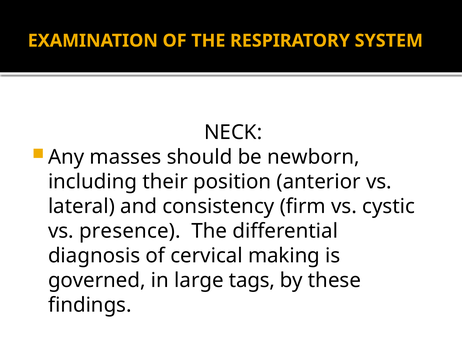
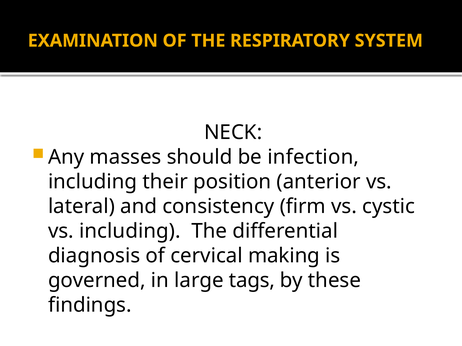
newborn: newborn -> infection
vs presence: presence -> including
